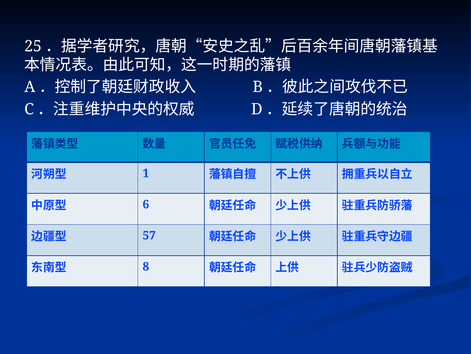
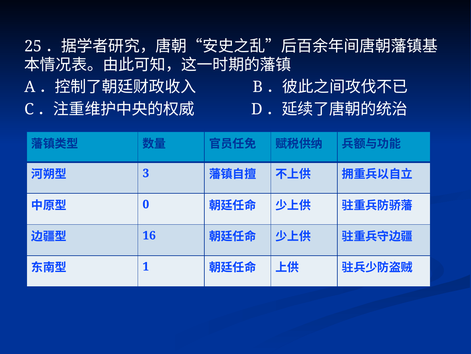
1: 1 -> 3
6: 6 -> 0
57: 57 -> 16
8: 8 -> 1
